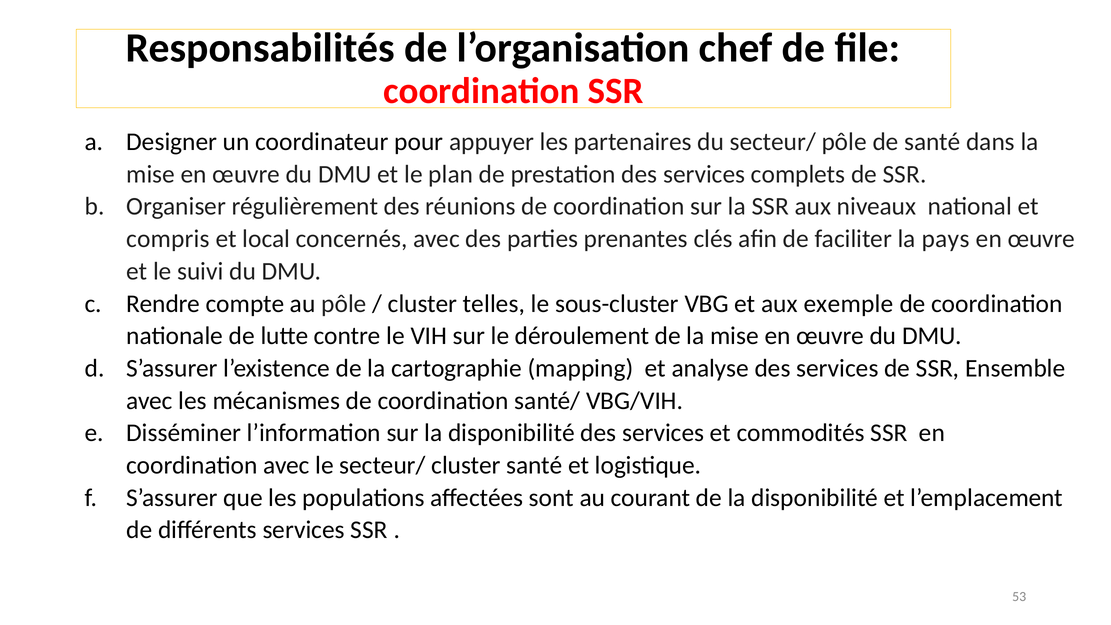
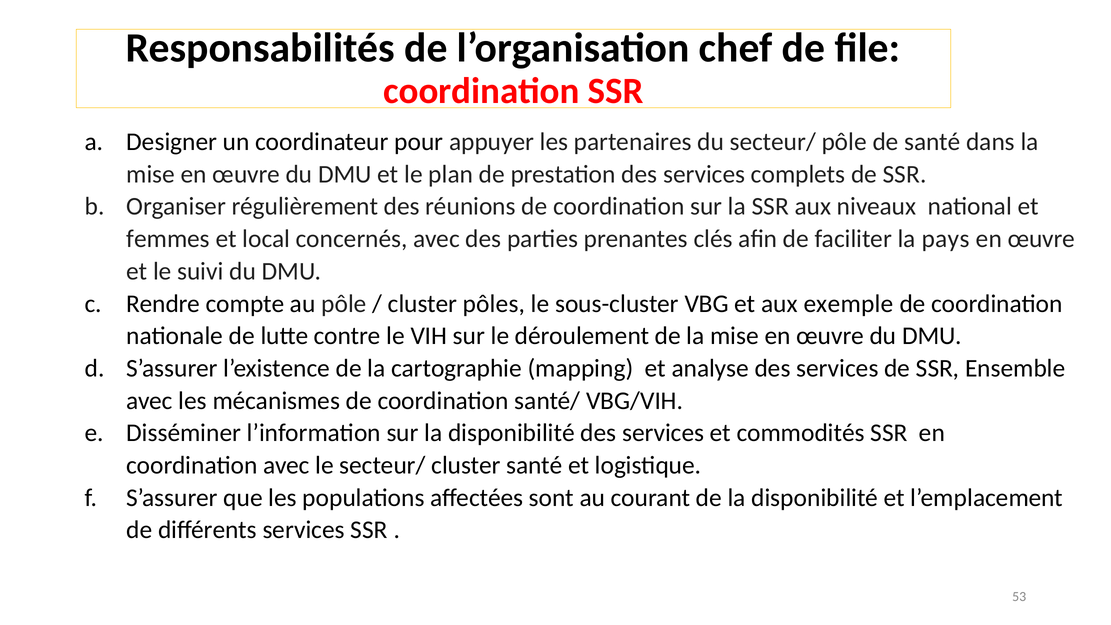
compris: compris -> femmes
telles: telles -> pôles
